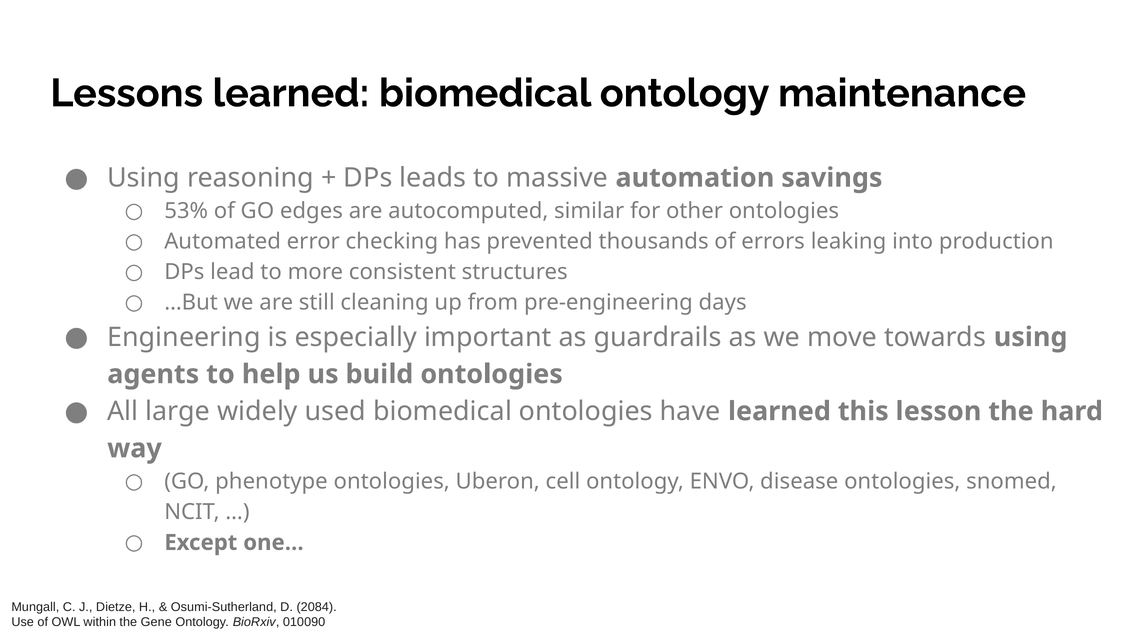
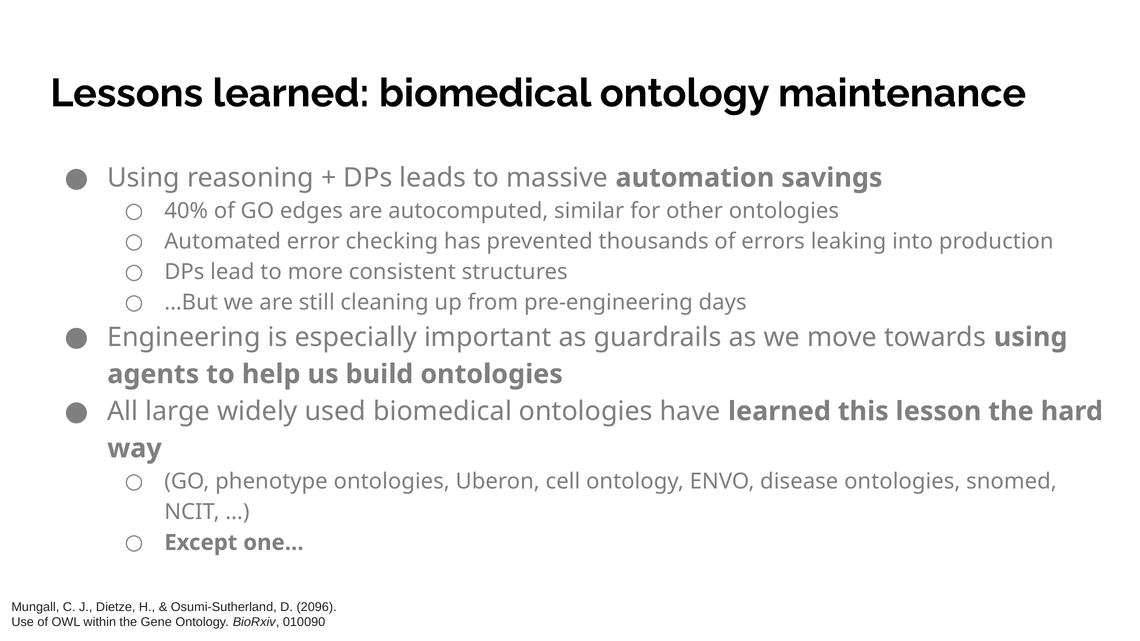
53%: 53% -> 40%
2084: 2084 -> 2096
